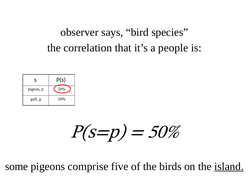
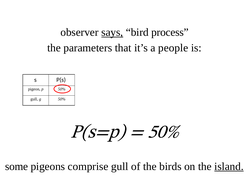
says underline: none -> present
species: species -> process
correlation: correlation -> parameters
five at (120, 167): five -> gull
